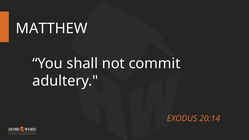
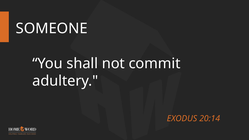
MATTHEW: MATTHEW -> SOMEONE
